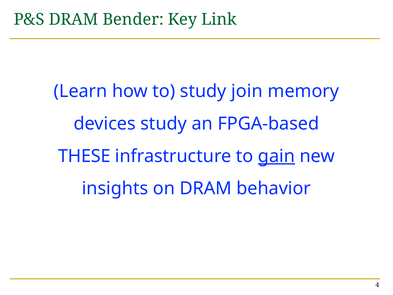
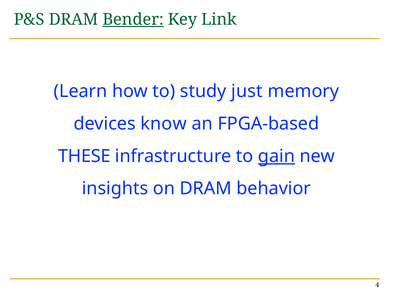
Bender underline: none -> present
join: join -> just
devices study: study -> know
